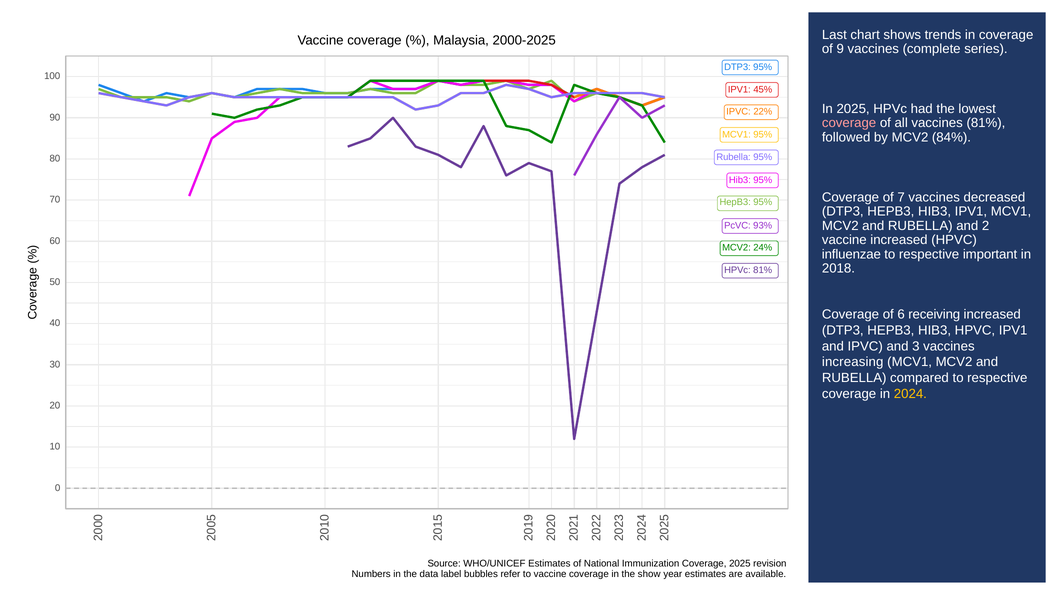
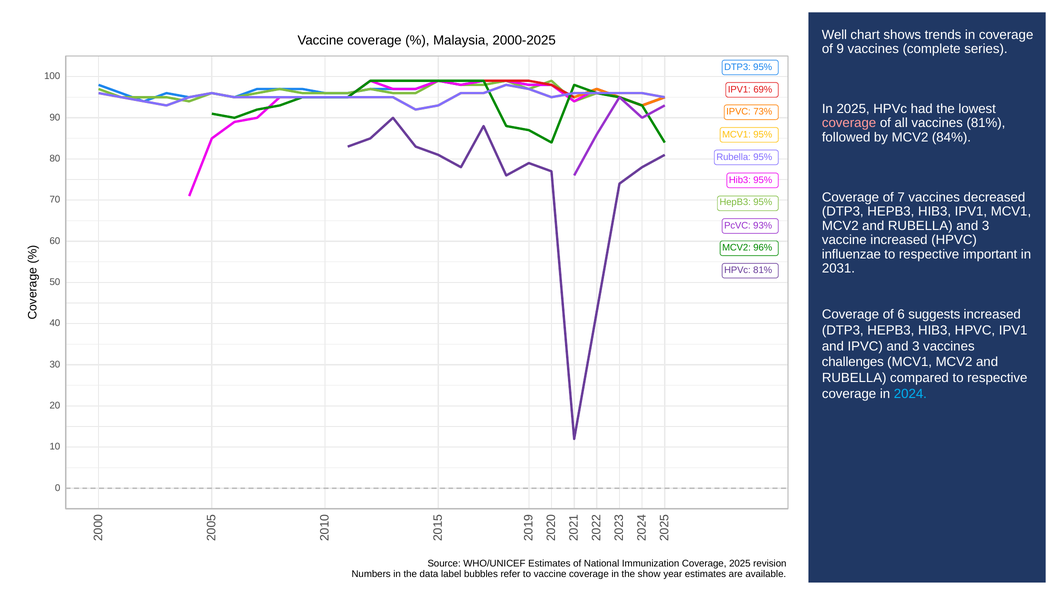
Last: Last -> Well
45%: 45% -> 69%
22%: 22% -> 73%
RUBELLA and 2: 2 -> 3
24%: 24% -> 96%
2018: 2018 -> 2031
receiving: receiving -> suggests
increasing: increasing -> challenges
2024 colour: yellow -> light blue
